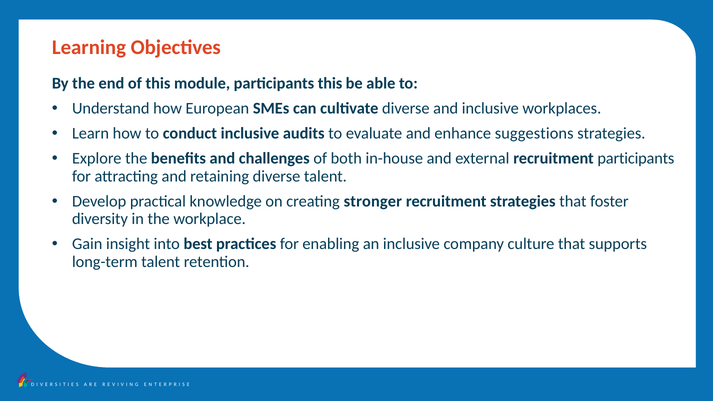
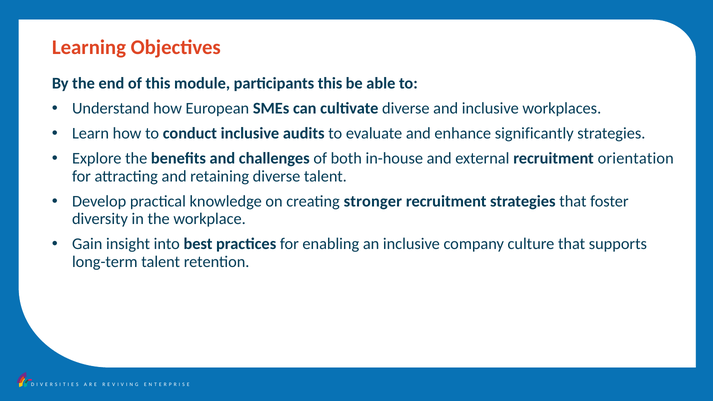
suggestions: suggestions -> significantly
recruitment participants: participants -> orientation
